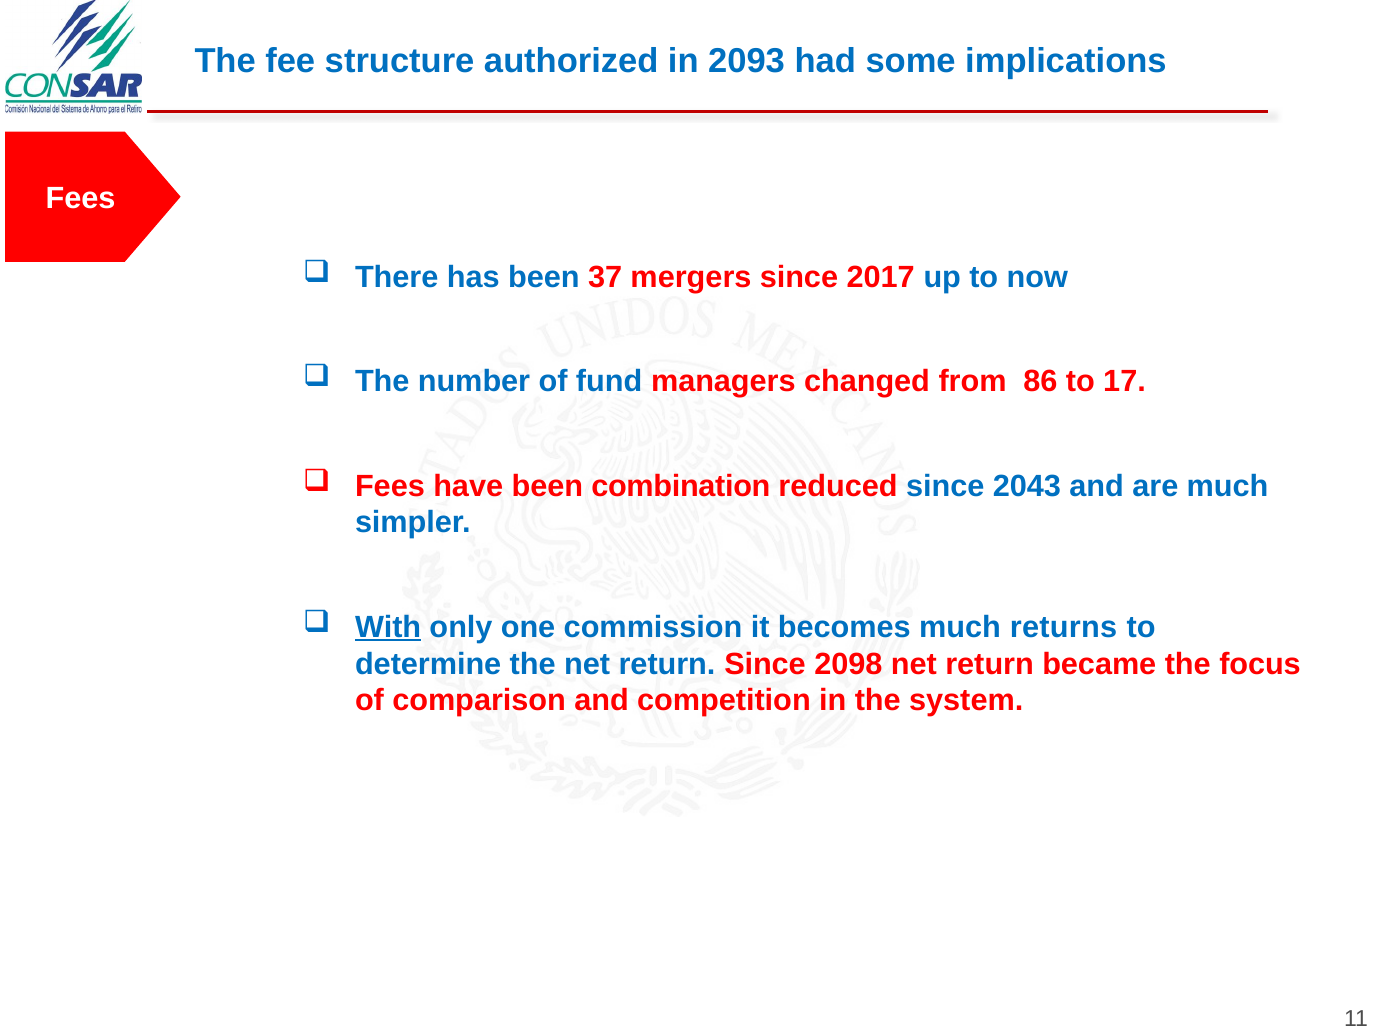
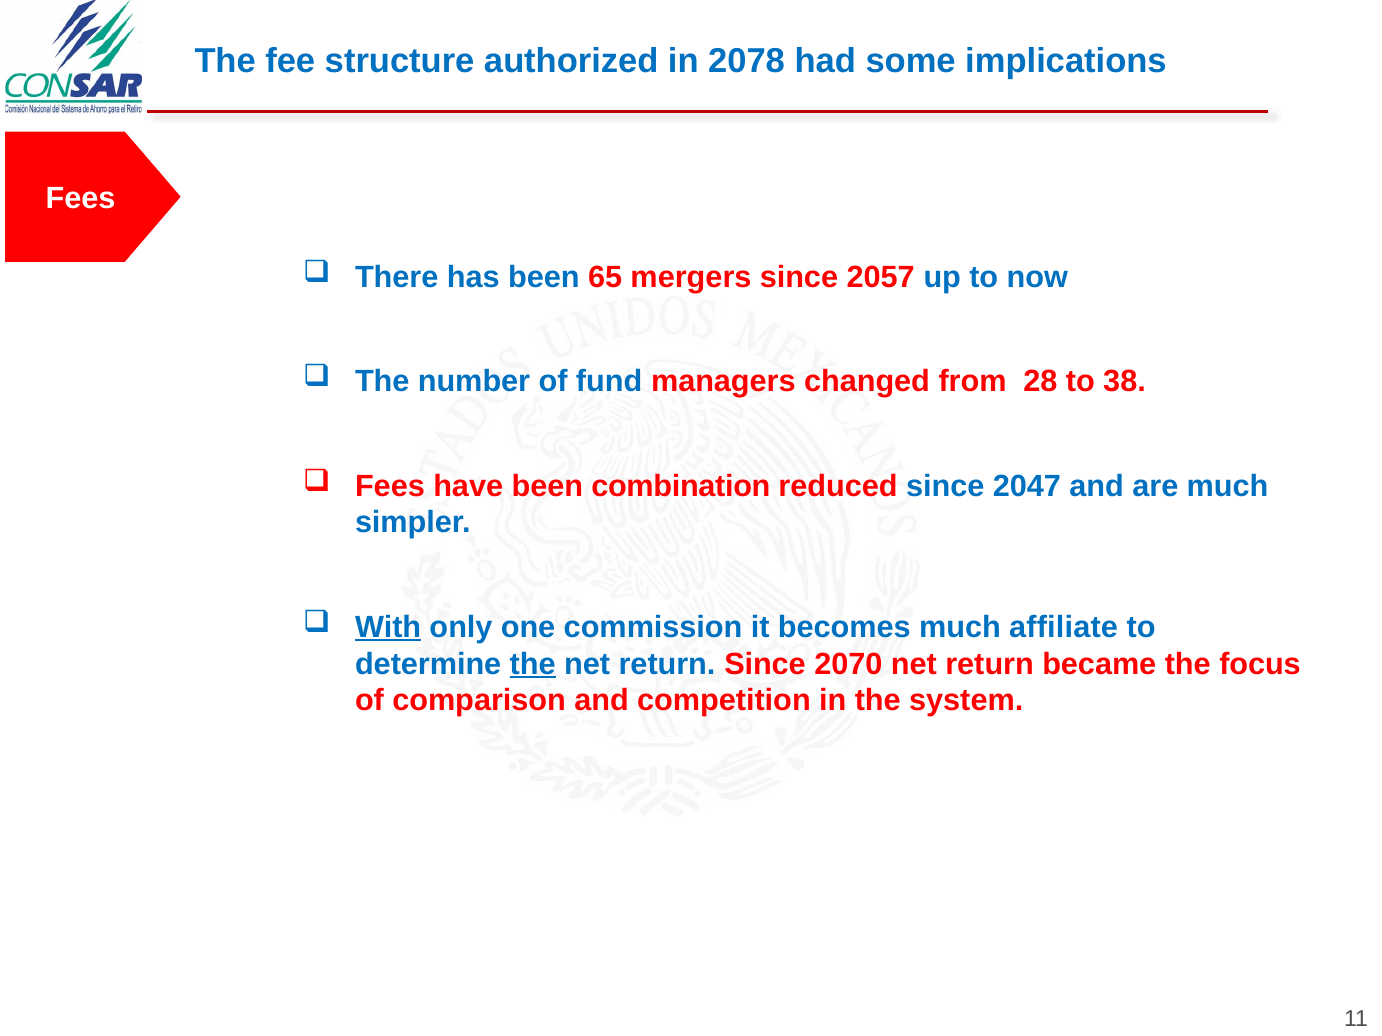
2093: 2093 -> 2078
37: 37 -> 65
2017: 2017 -> 2057
86: 86 -> 28
17: 17 -> 38
2043: 2043 -> 2047
returns: returns -> affiliate
the at (533, 664) underline: none -> present
2098: 2098 -> 2070
